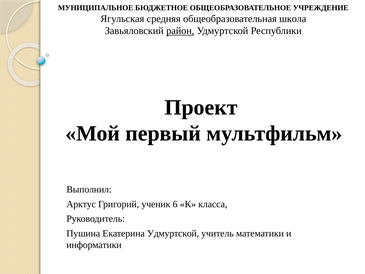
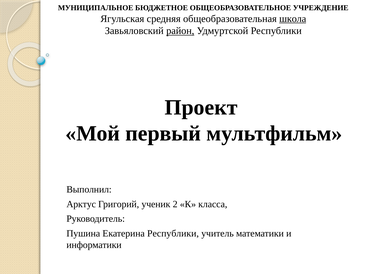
школа underline: none -> present
6: 6 -> 2
Екатерина Удмуртской: Удмуртской -> Республики
